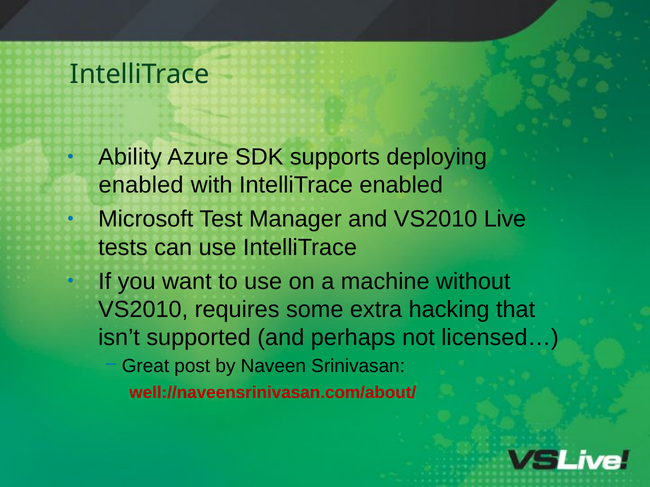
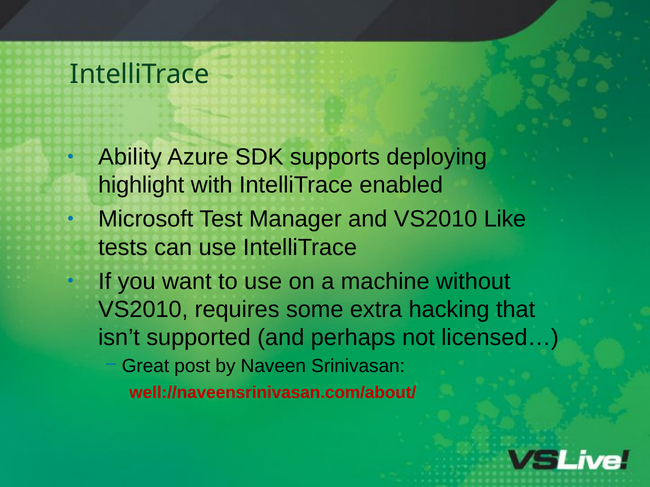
enabled at (141, 185): enabled -> highlight
Live: Live -> Like
